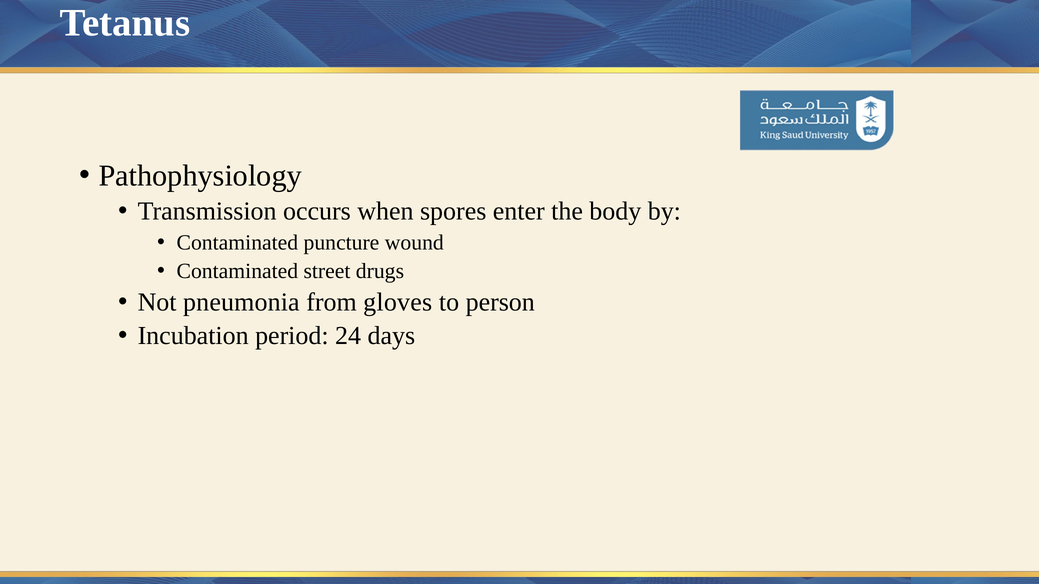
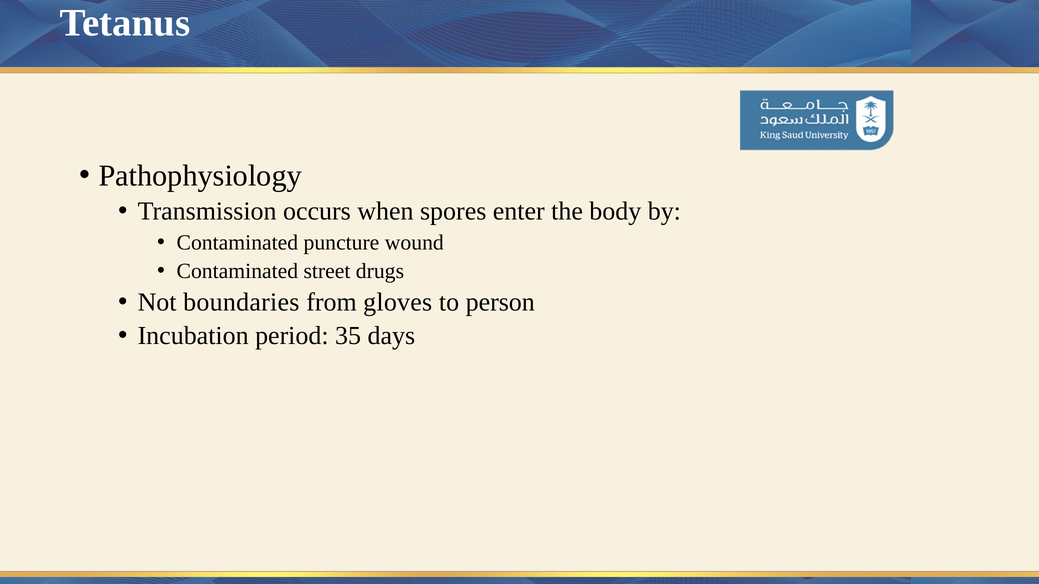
pneumonia: pneumonia -> boundaries
24: 24 -> 35
